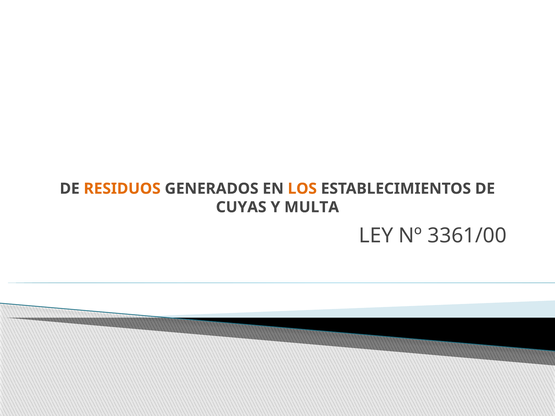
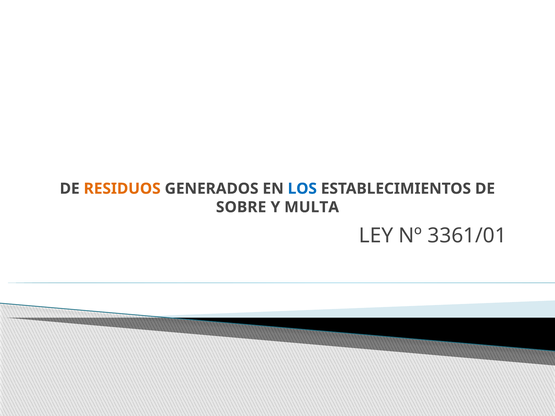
LOS colour: orange -> blue
CUYAS: CUYAS -> SOBRE
3361/00: 3361/00 -> 3361/01
